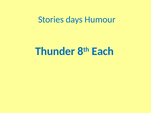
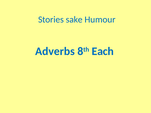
days: days -> sake
Thunder: Thunder -> Adverbs
